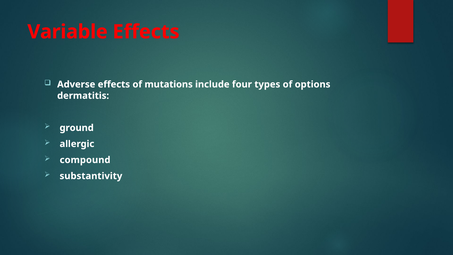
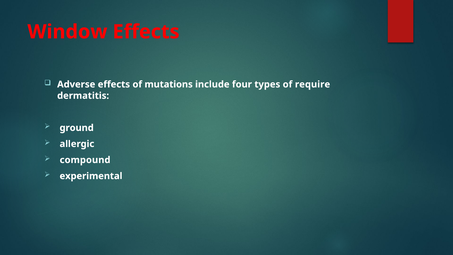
Variable: Variable -> Window
options: options -> require
substantivity: substantivity -> experimental
